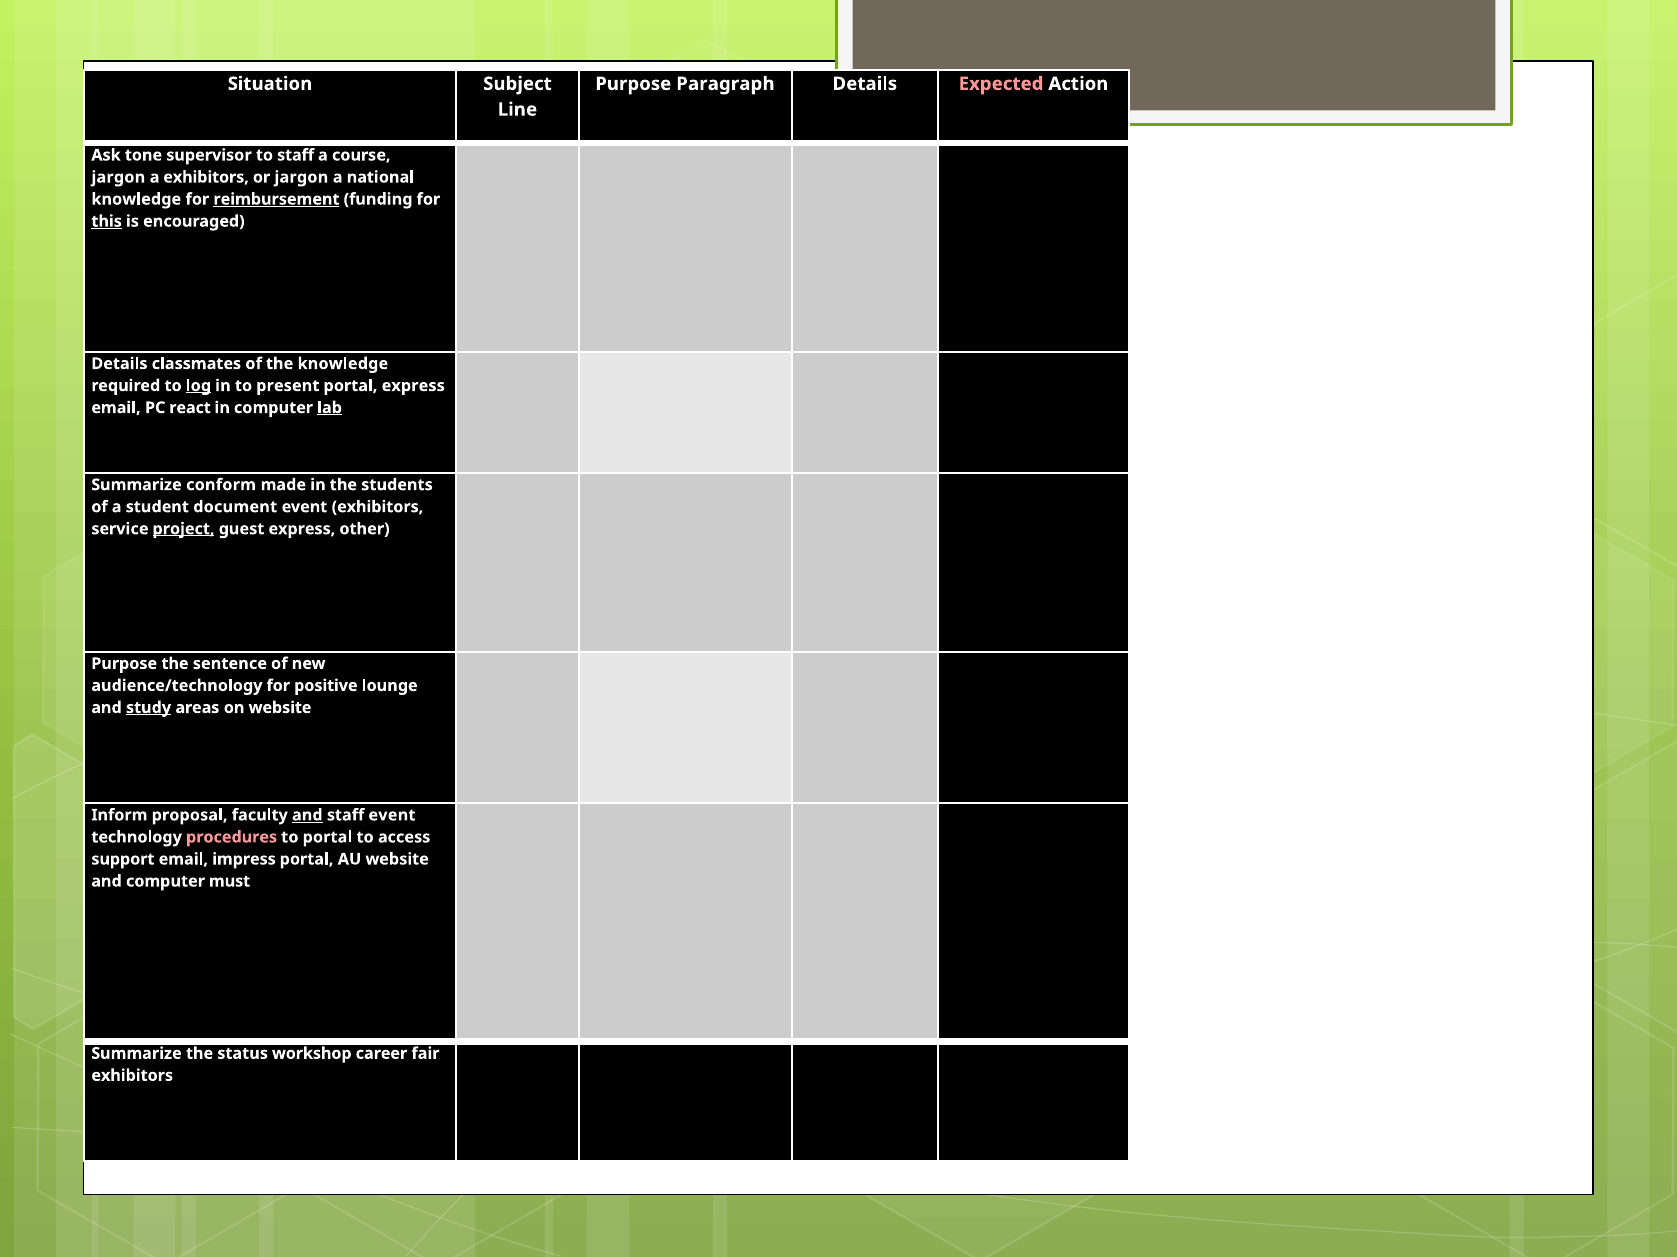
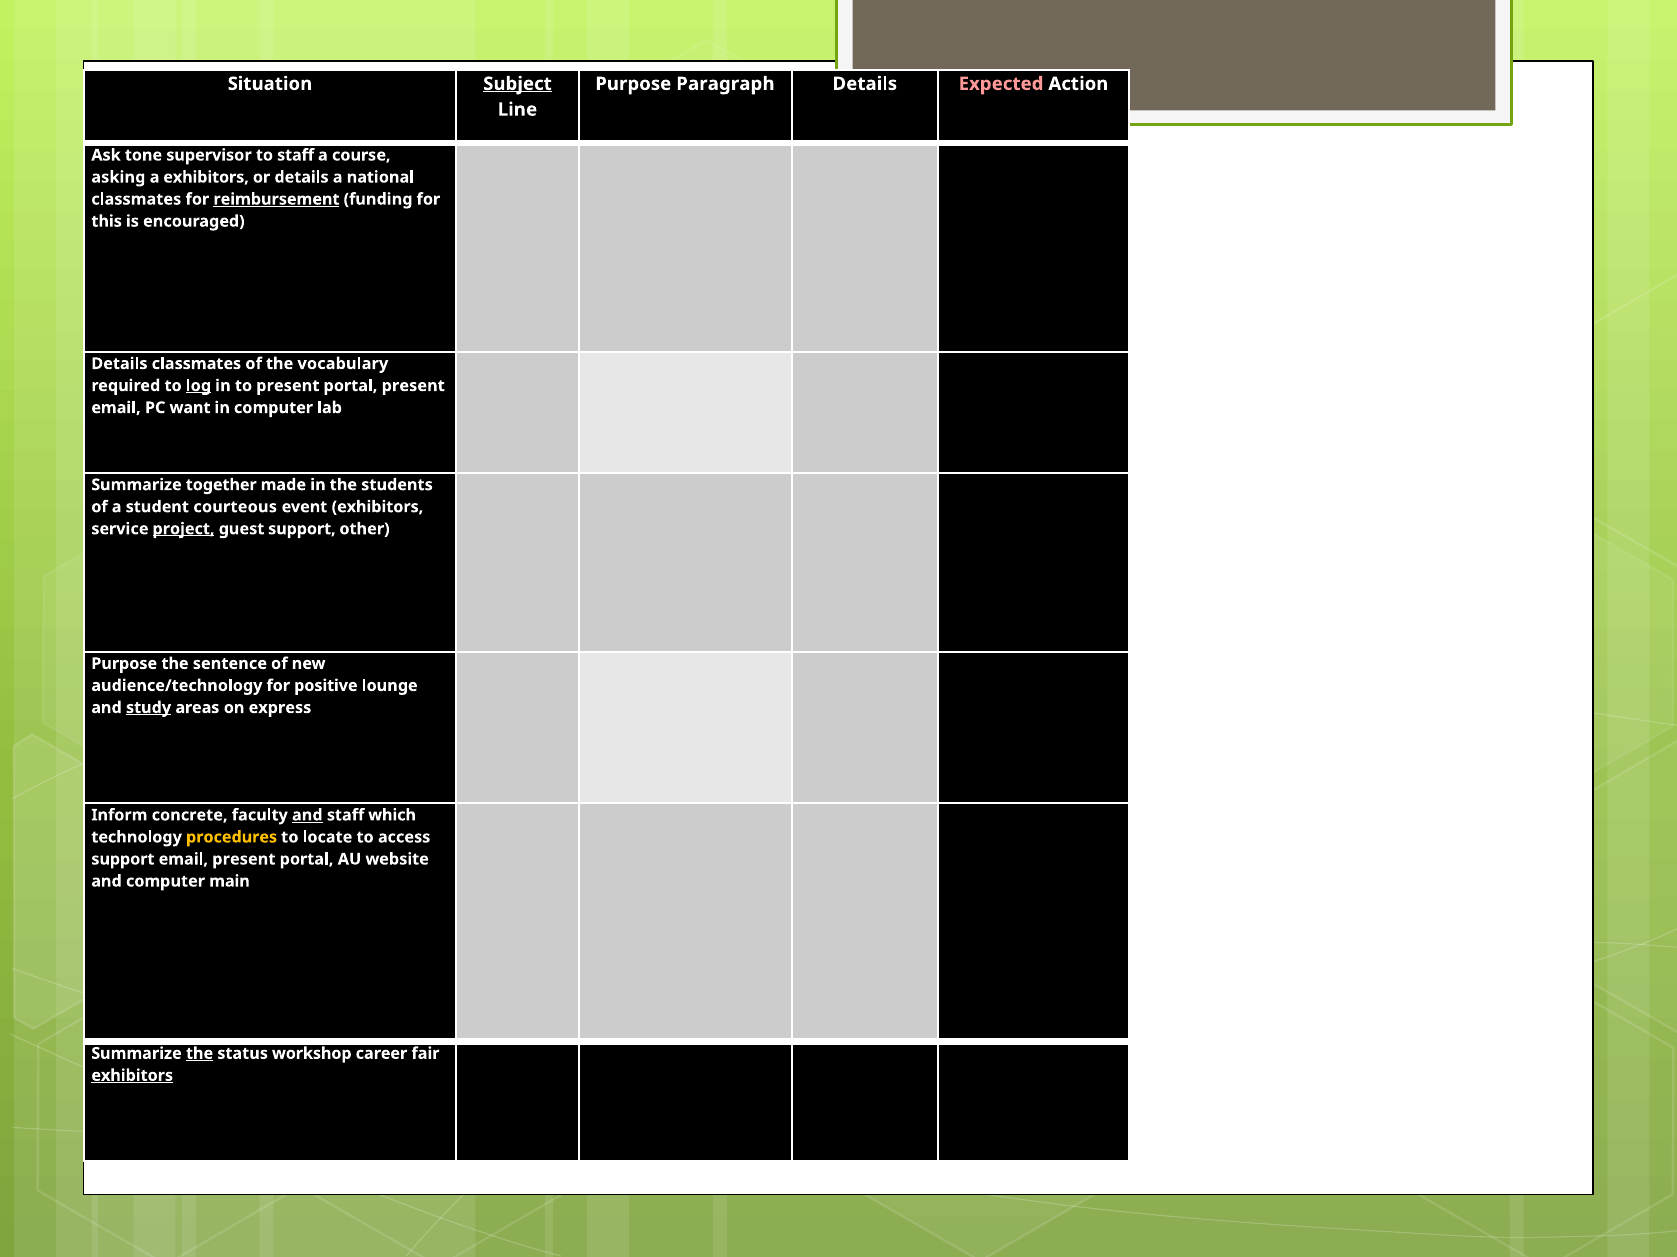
Subject underline: none -> present
jargon at (118, 177): jargon -> asking
or jargon: jargon -> details
knowledge at (136, 199): knowledge -> classmates
this underline: present -> none
the knowledge: knowledge -> vocabulary
portal express: express -> present
react: react -> want
lab underline: present -> none
conform: conform -> together
document: document -> courteous
guest express: express -> support
on website: website -> express
proposal: proposal -> concrete
staff event: event -> which
procedures colour: pink -> yellow
to portal: portal -> locate
email impress: impress -> present
must: must -> main
the at (200, 1054) underline: none -> present
exhibitors at (132, 1076) underline: none -> present
